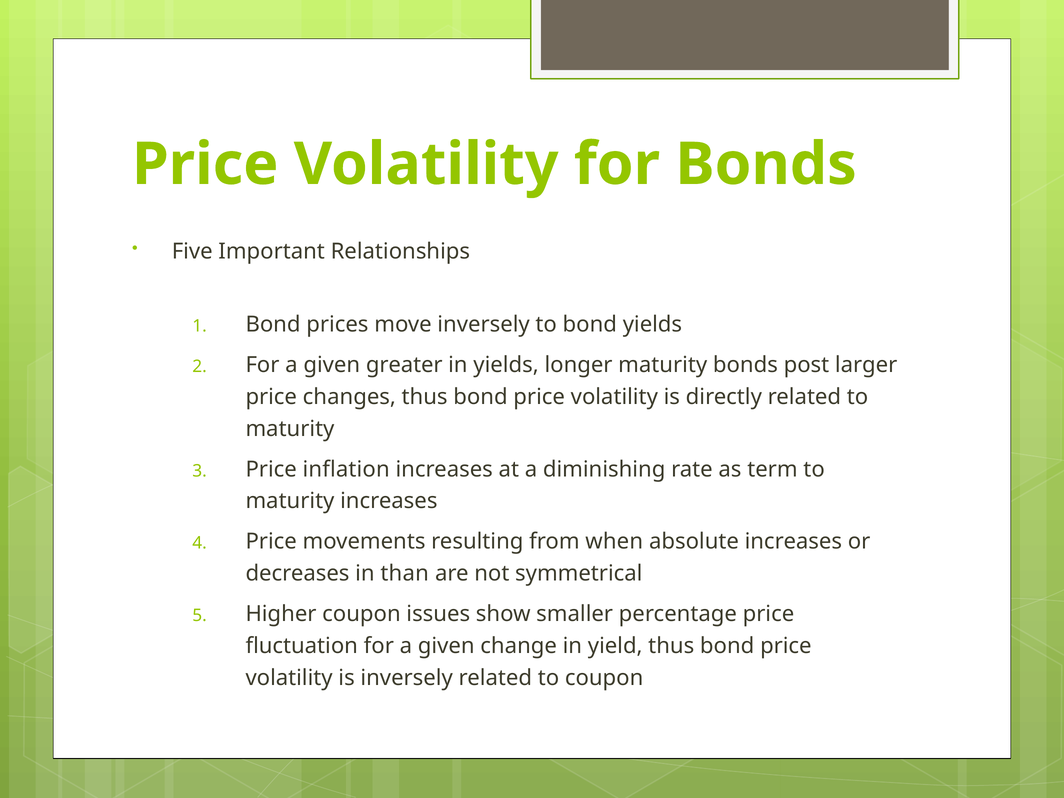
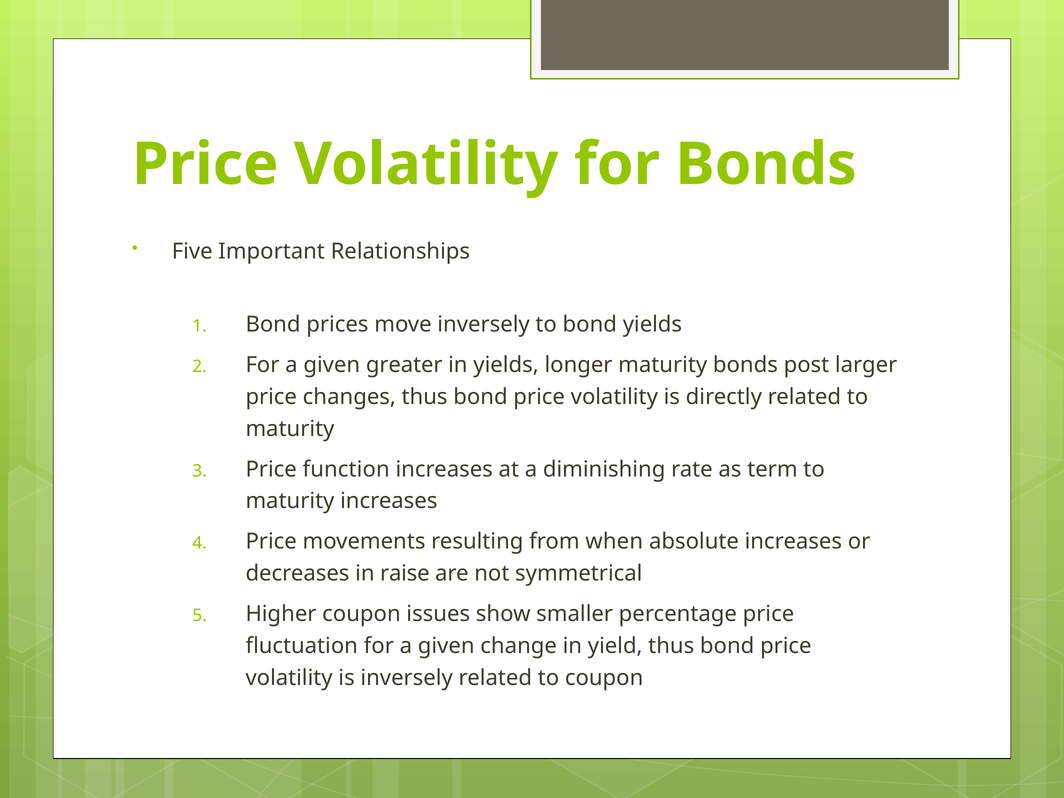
inflation: inflation -> function
than: than -> raise
